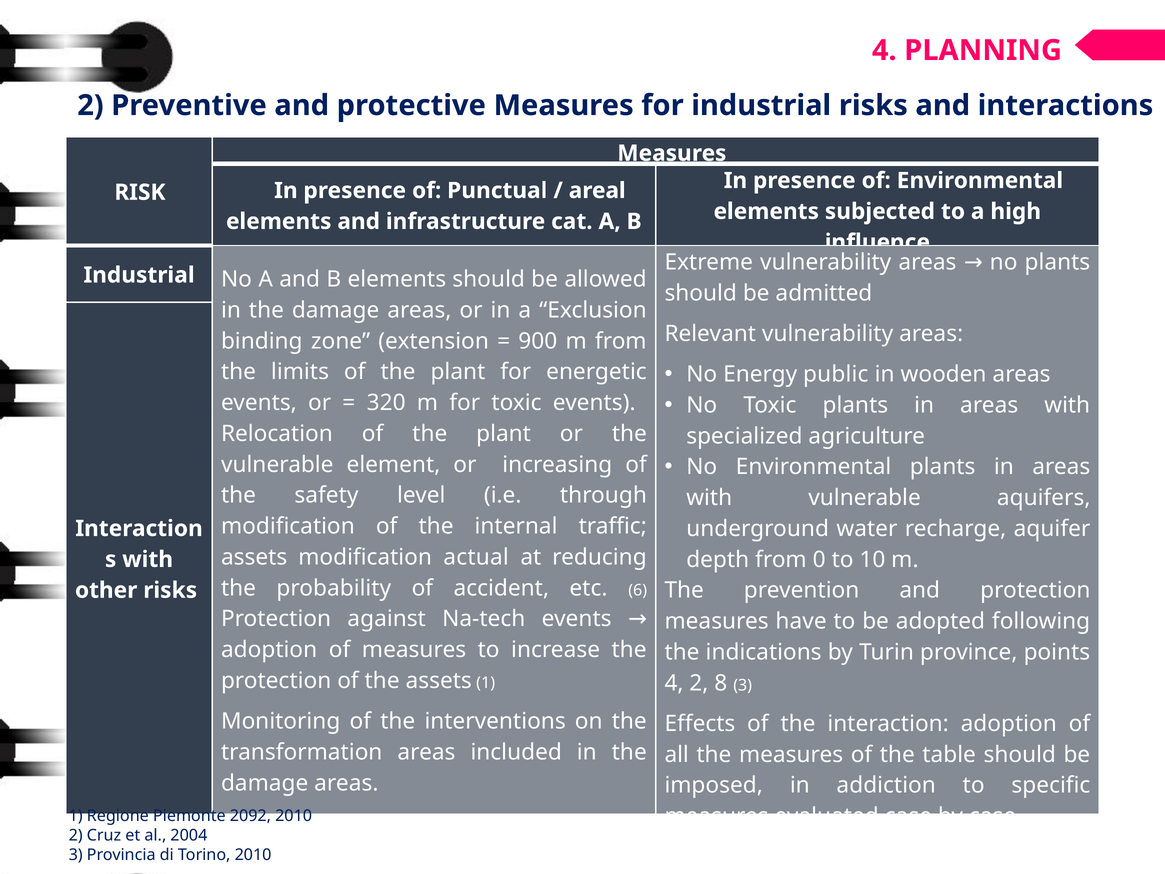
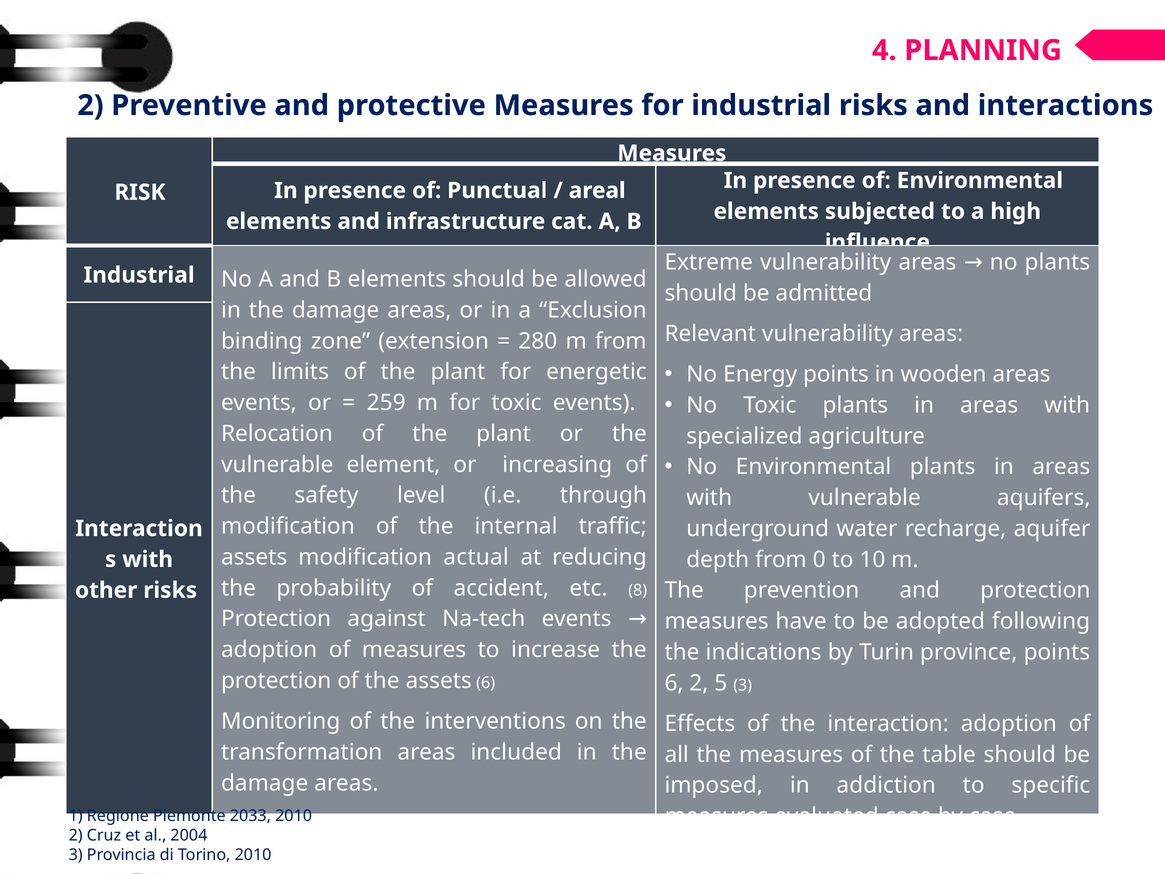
900: 900 -> 280
Energy public: public -> points
320: 320 -> 259
6: 6 -> 8
assets 1: 1 -> 6
4 at (674, 683): 4 -> 6
8: 8 -> 5
2092: 2092 -> 2033
